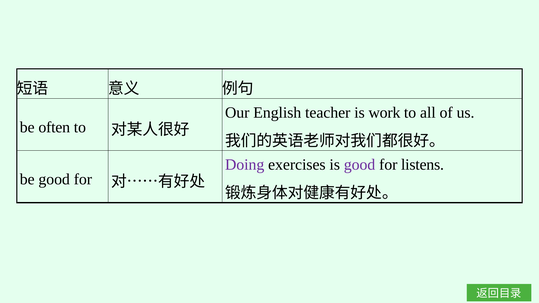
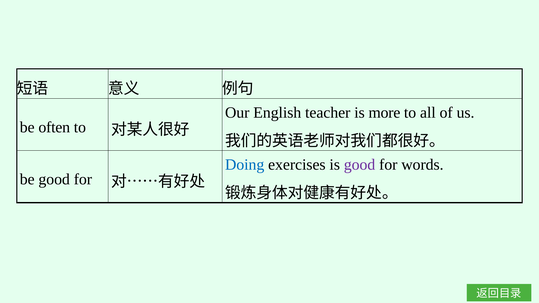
work: work -> more
Doing colour: purple -> blue
listens: listens -> words
